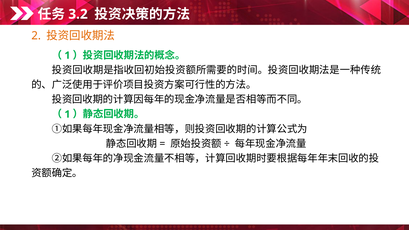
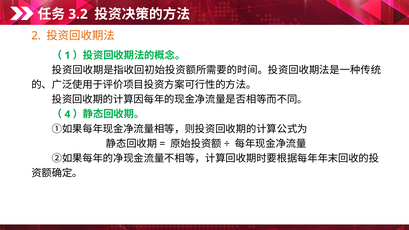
1 at (67, 114): 1 -> 4
